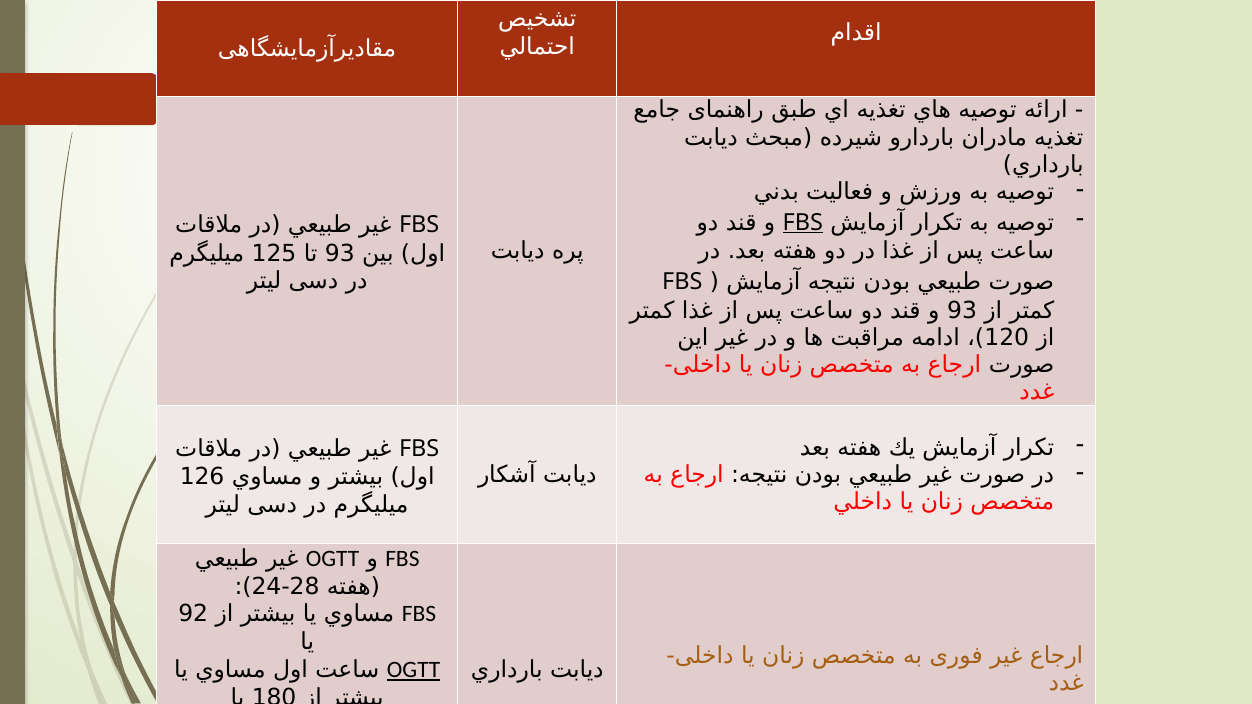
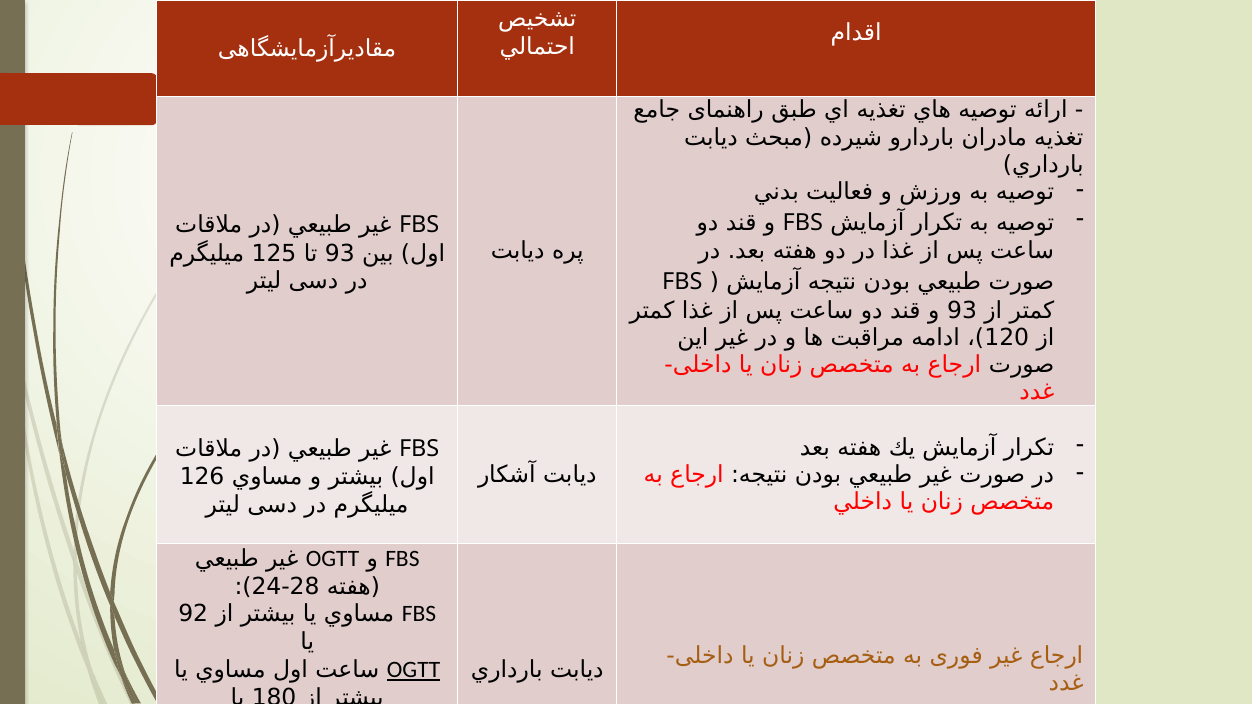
FBS at (803, 223) underline: present -> none
